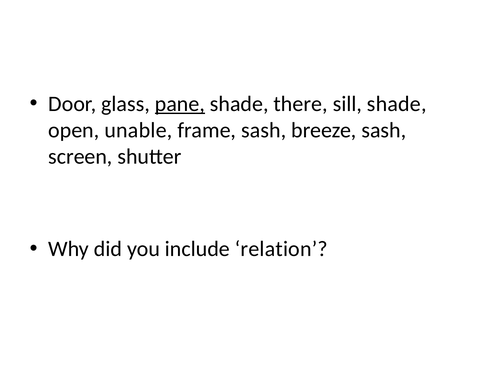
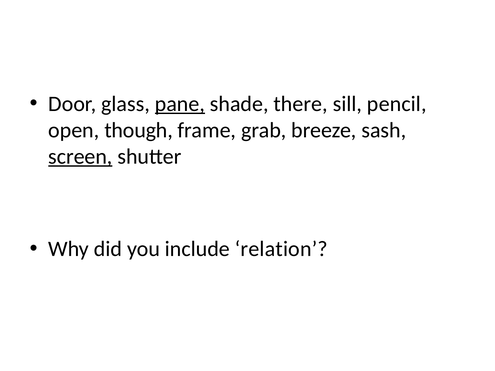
sill shade: shade -> pencil
unable: unable -> though
frame sash: sash -> grab
screen underline: none -> present
